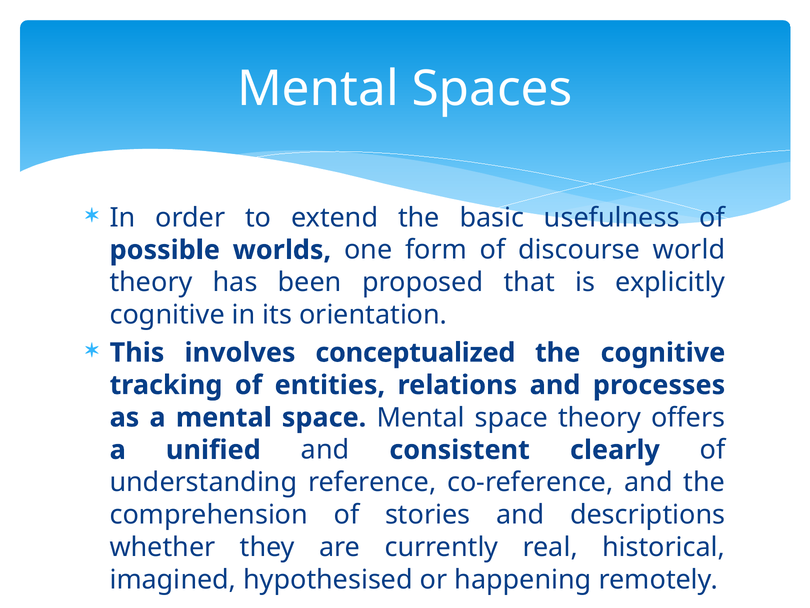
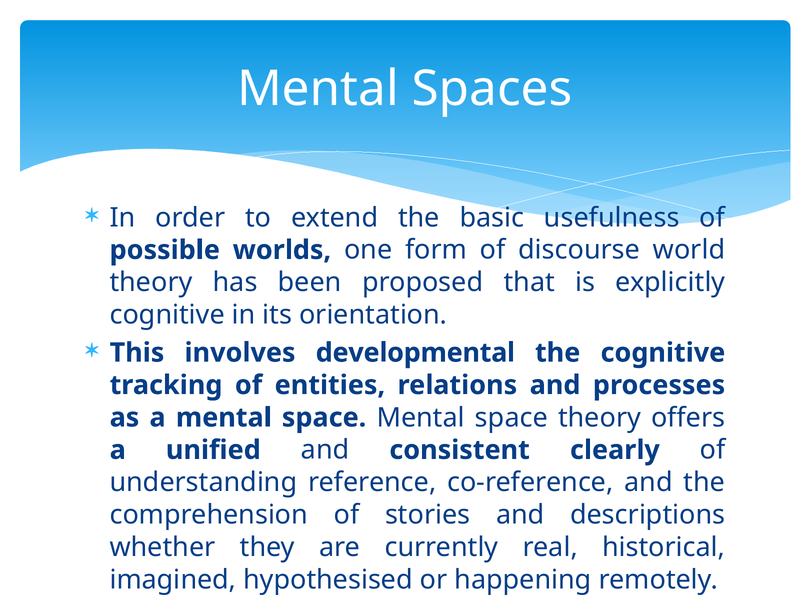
conceptualized: conceptualized -> developmental
